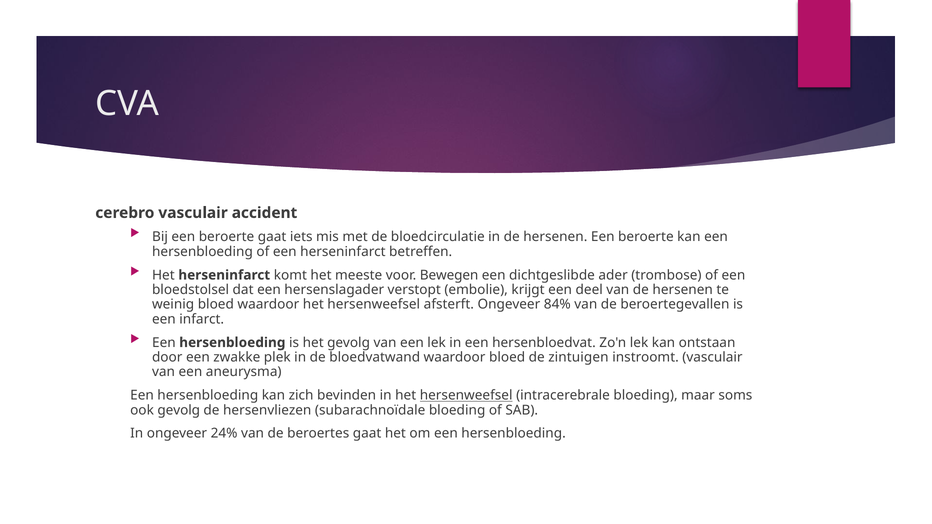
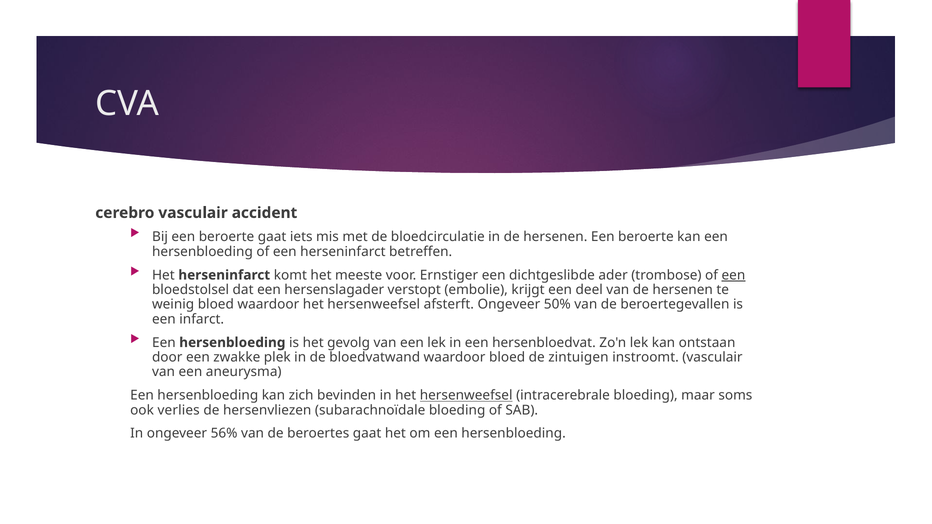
Bewegen: Bewegen -> Ernstiger
een at (733, 275) underline: none -> present
84%: 84% -> 50%
ook gevolg: gevolg -> verlies
24%: 24% -> 56%
